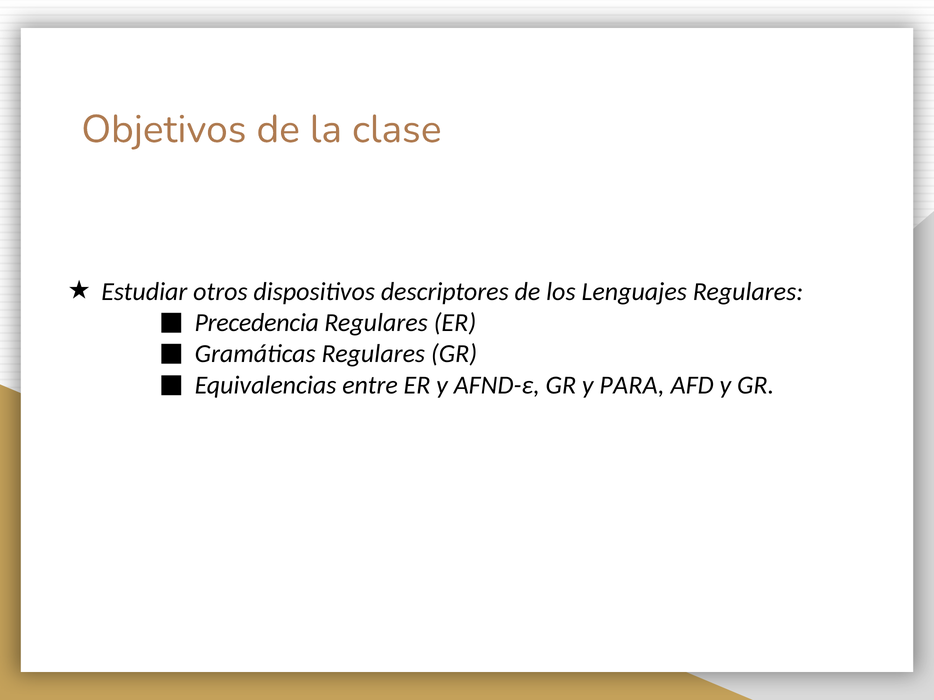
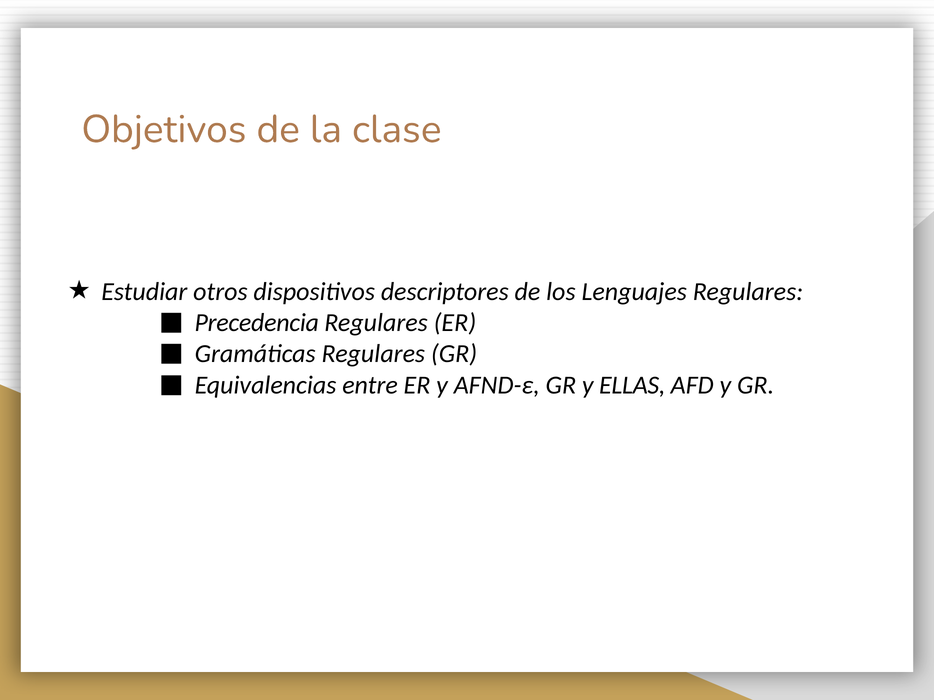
PARA: PARA -> ELLAS
